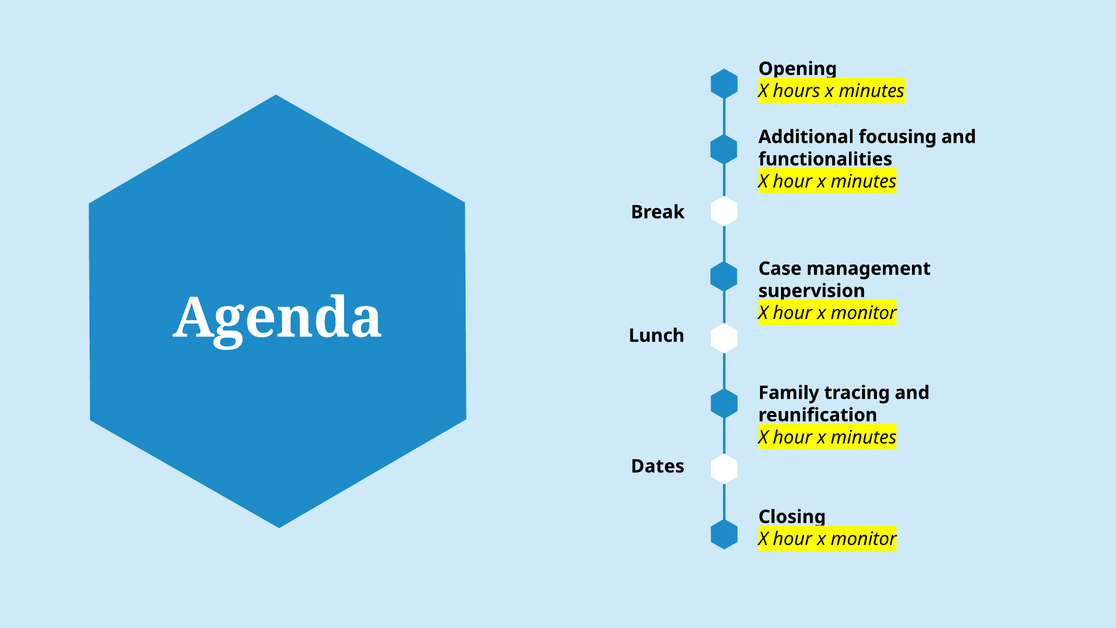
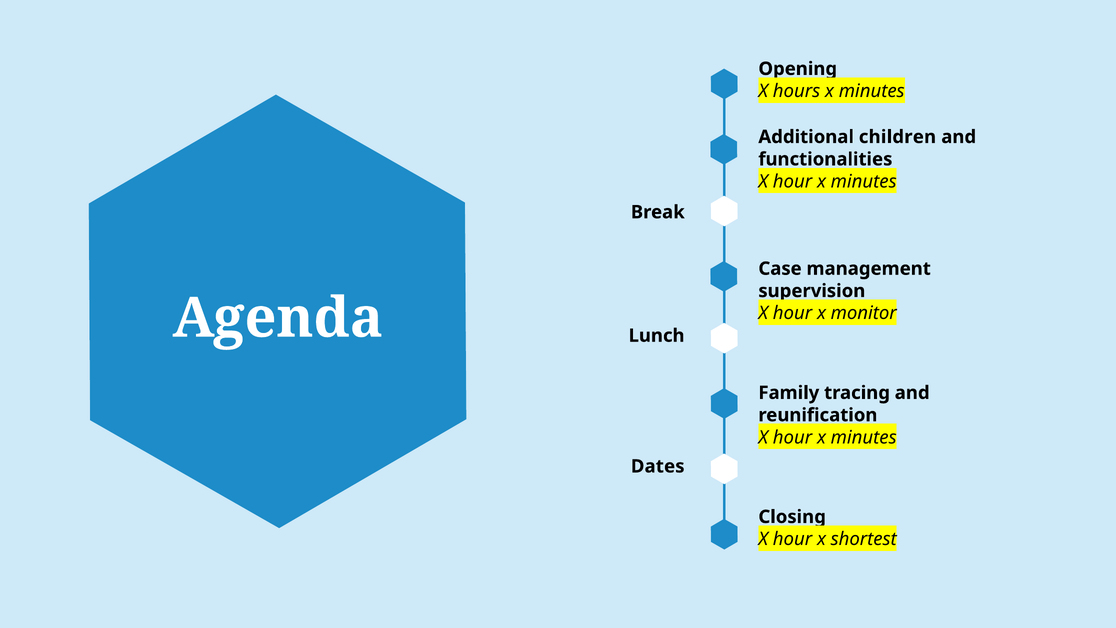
focusing: focusing -> children
monitor at (864, 539): monitor -> shortest
